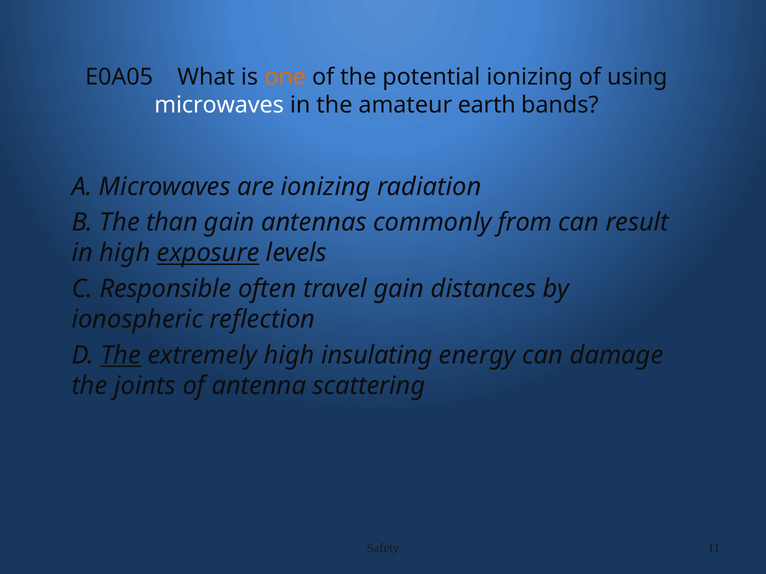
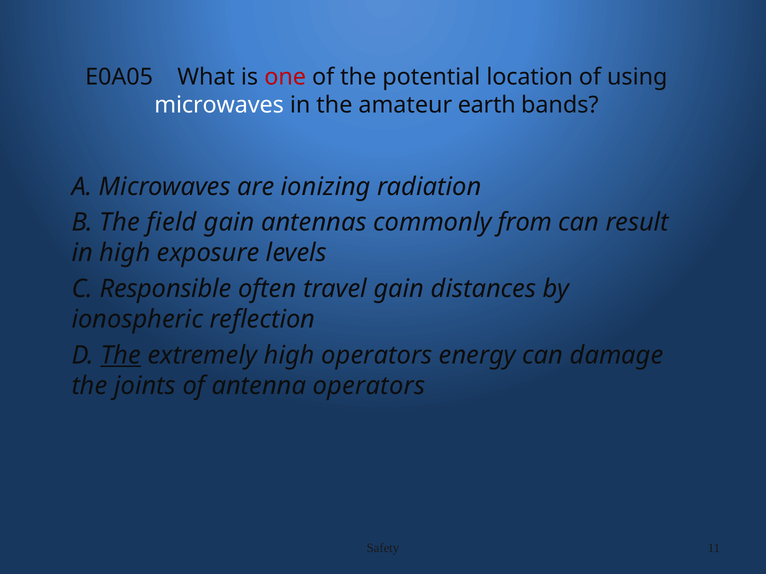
one colour: orange -> red
potential ionizing: ionizing -> location
than: than -> field
exposure underline: present -> none
high insulating: insulating -> operators
antenna scattering: scattering -> operators
